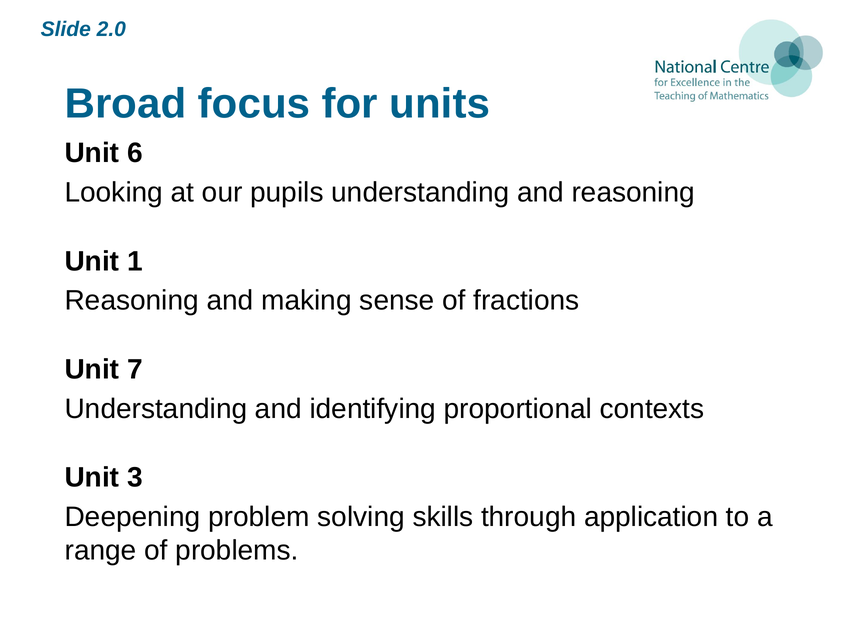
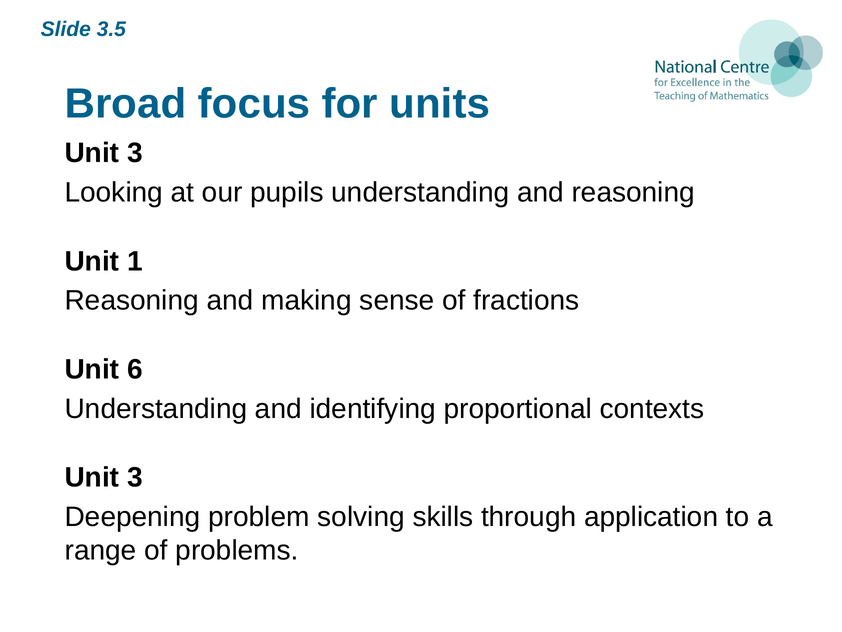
2.0: 2.0 -> 3.5
6 at (135, 153): 6 -> 3
7: 7 -> 6
